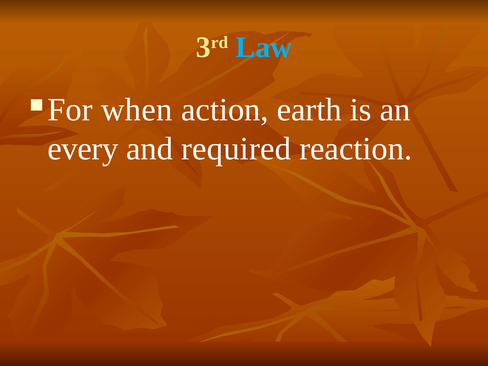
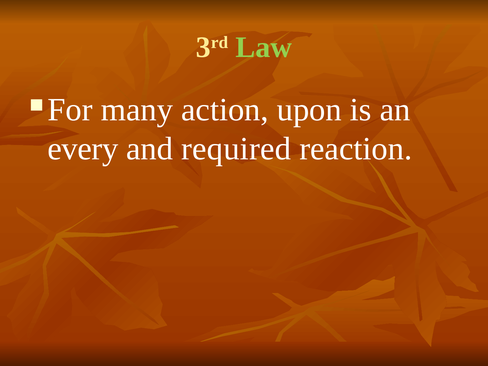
Law colour: light blue -> light green
when: when -> many
earth: earth -> upon
